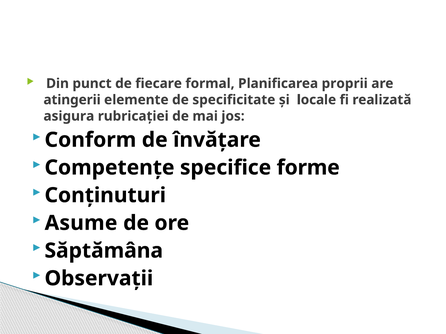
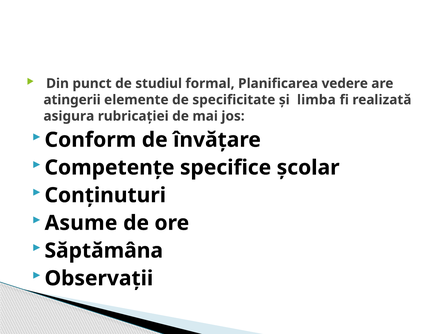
fiecare: fiecare -> studiul
proprii: proprii -> vedere
locale: locale -> limba
forme: forme -> școlar
